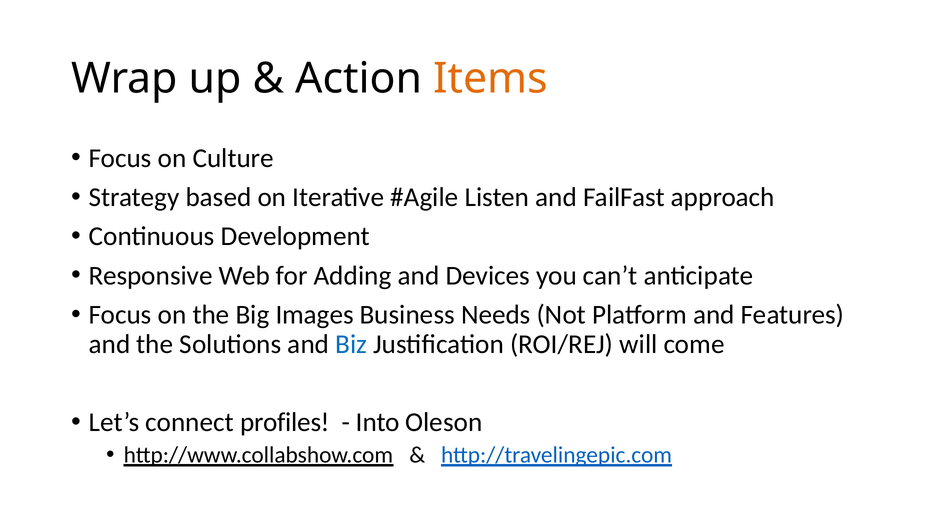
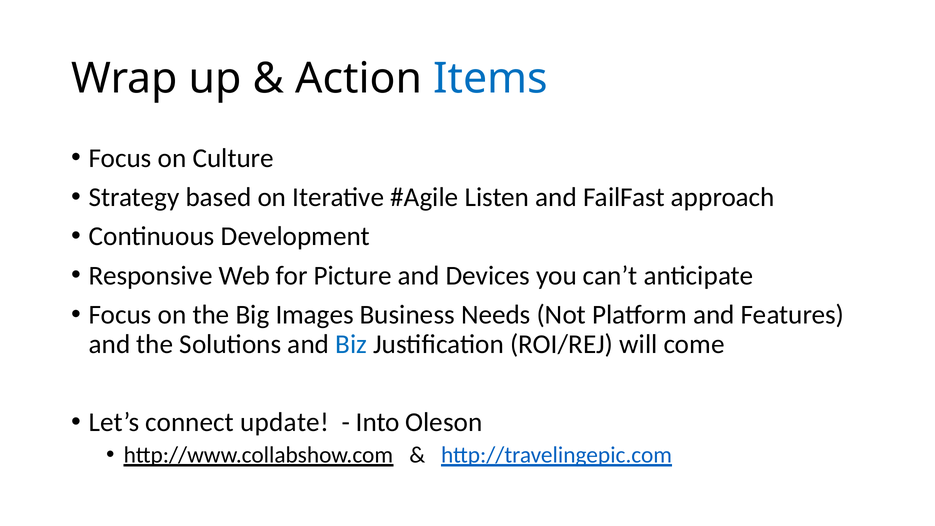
Items colour: orange -> blue
Adding: Adding -> Picture
profiles: profiles -> update
